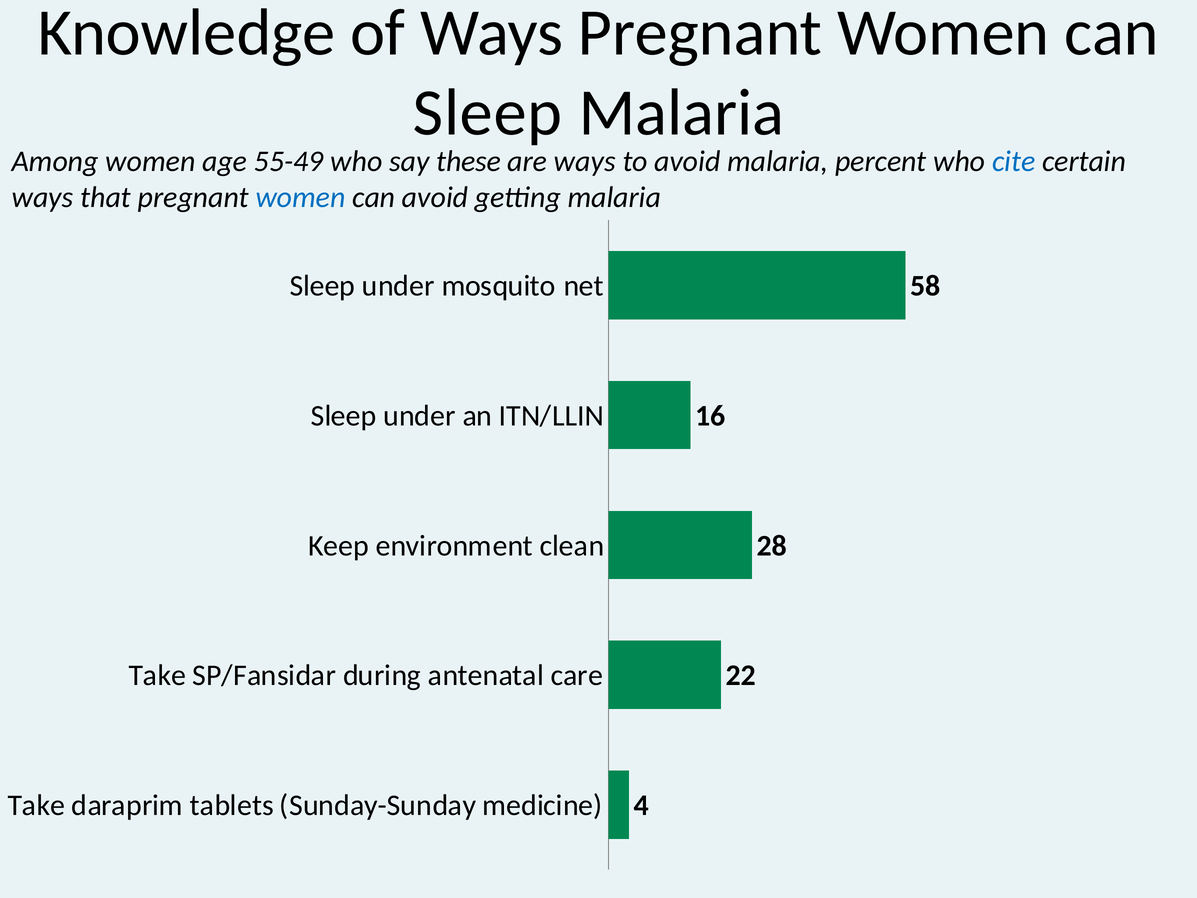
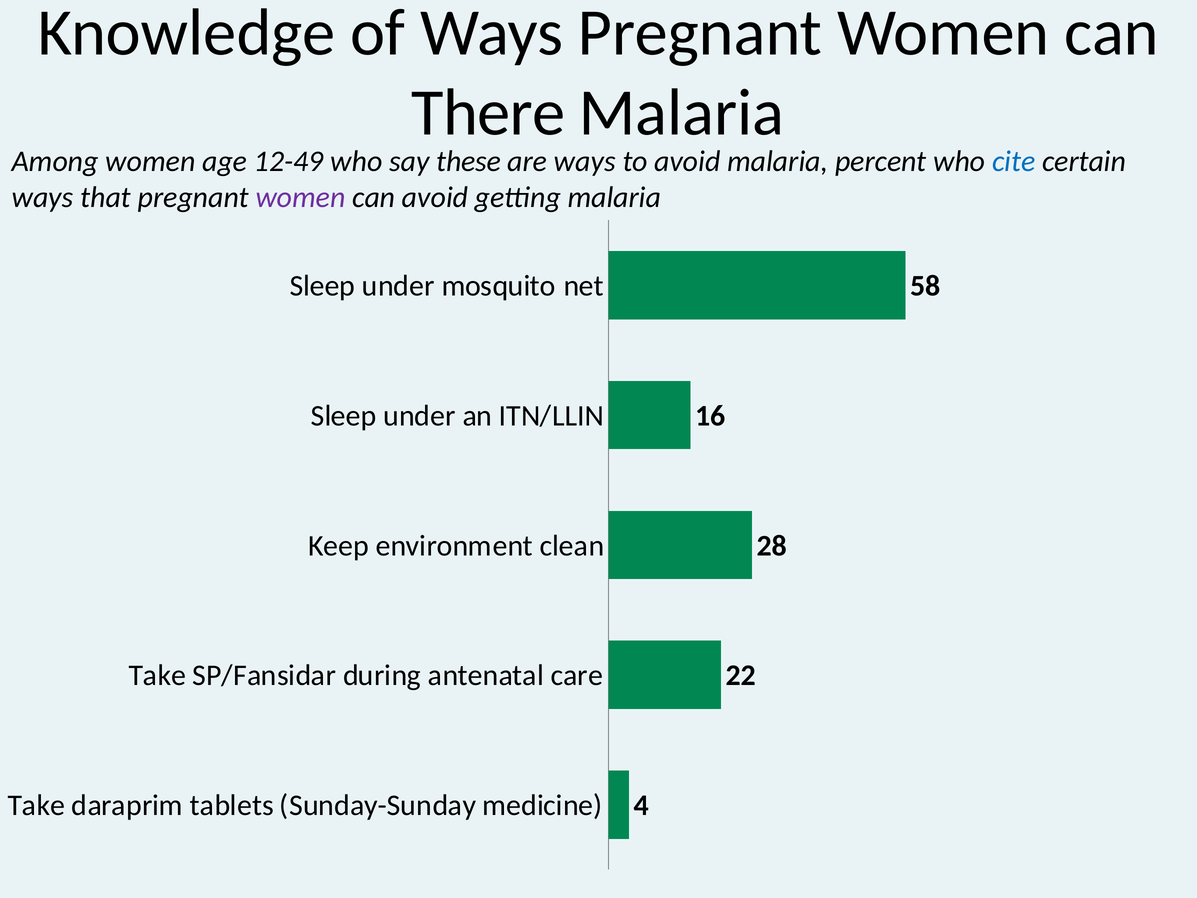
Sleep at (488, 113): Sleep -> There
55-49: 55-49 -> 12-49
women at (301, 197) colour: blue -> purple
